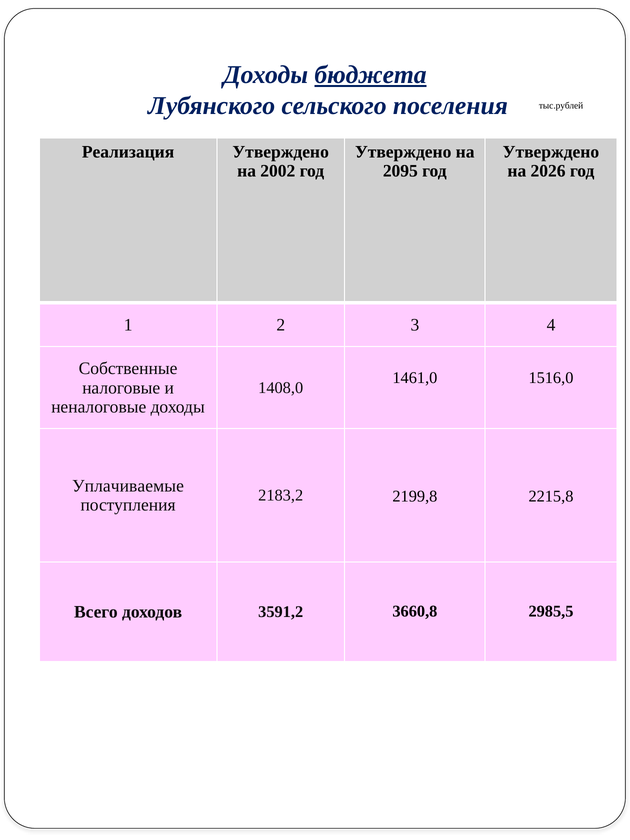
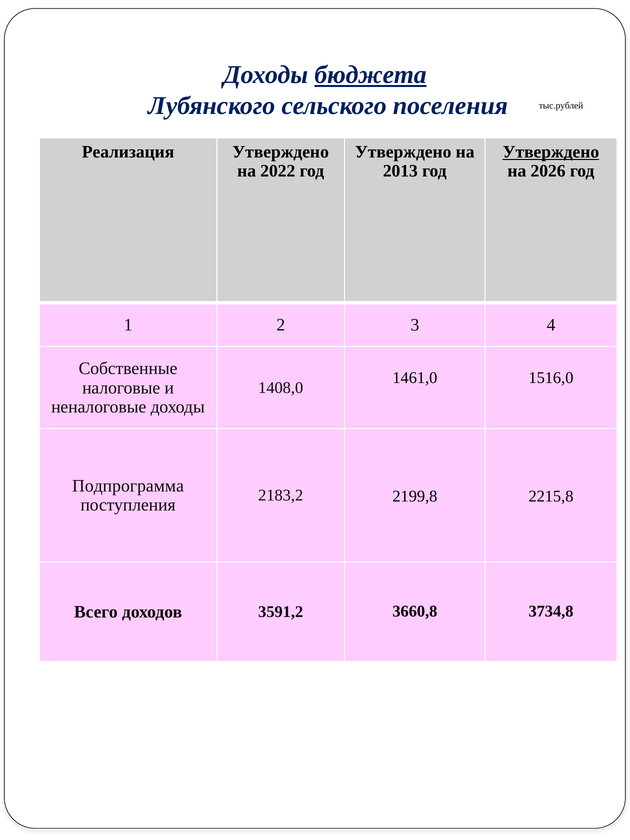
Утверждено at (551, 152) underline: none -> present
2002: 2002 -> 2022
2095: 2095 -> 2013
Уплачиваемые: Уплачиваемые -> Подпрограмма
2985,5: 2985,5 -> 3734,8
